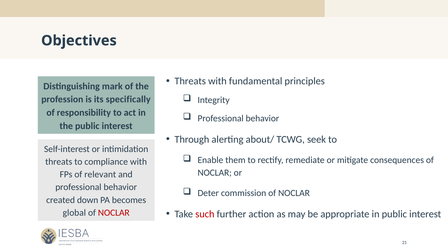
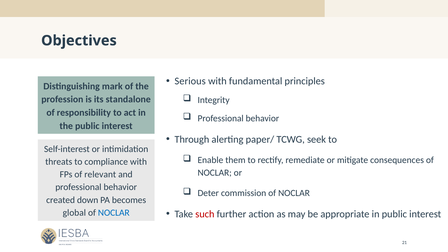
Threats at (190, 81): Threats -> Serious
specifically: specifically -> standalone
about/: about/ -> paper/
NOCLAR at (114, 213) colour: red -> blue
